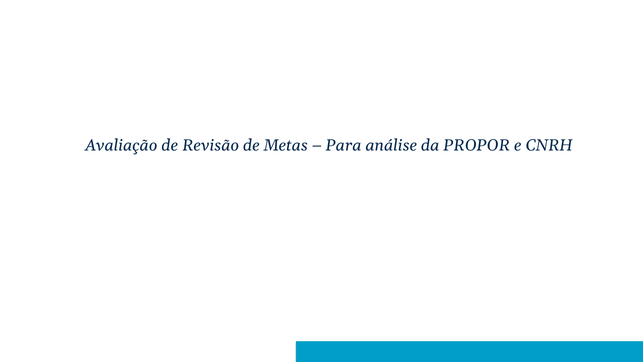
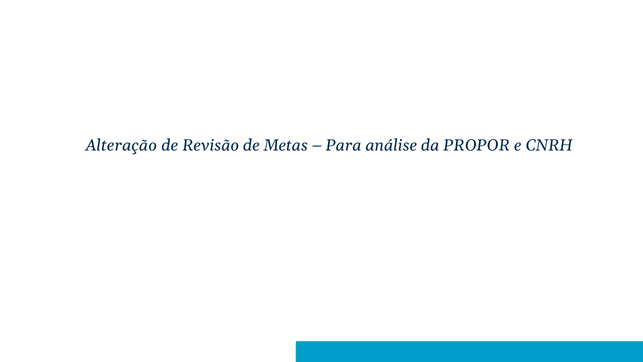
Avaliação: Avaliação -> Alteração
